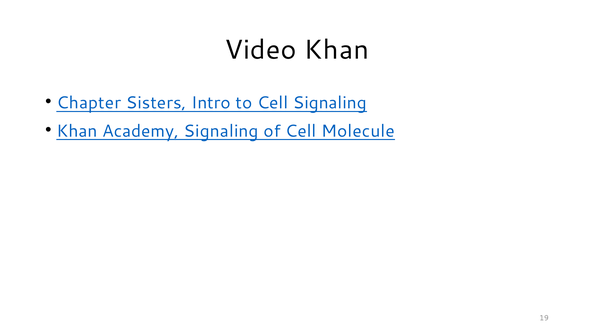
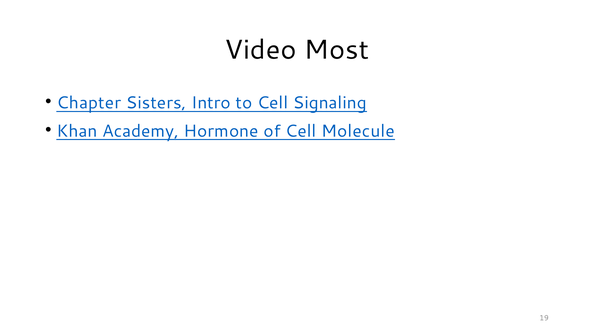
Video Khan: Khan -> Most
Academy Signaling: Signaling -> Hormone
